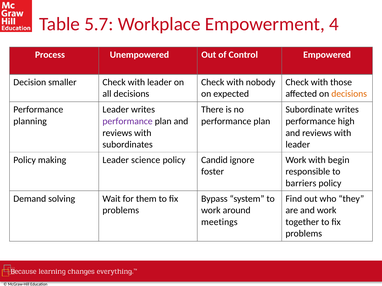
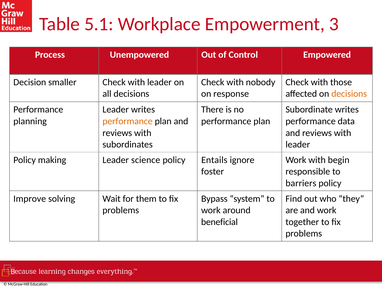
5.7: 5.7 -> 5.1
4: 4 -> 3
expected: expected -> response
performance at (128, 121) colour: purple -> orange
high: high -> data
Candid: Candid -> Entails
Demand: Demand -> Improve
meetings: meetings -> beneficial
